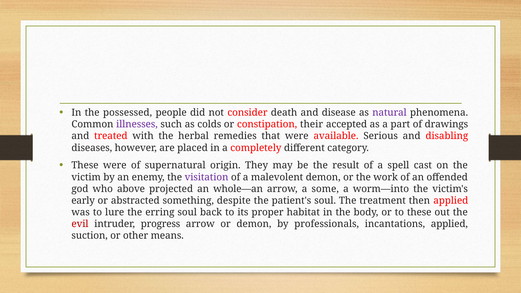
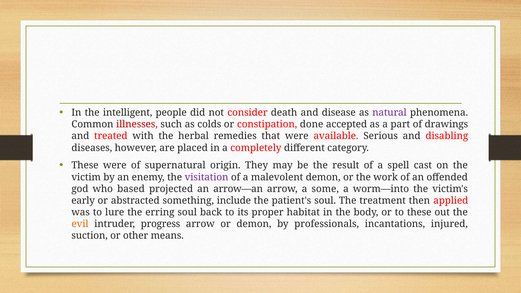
possessed: possessed -> intelligent
illnesses colour: purple -> red
their: their -> done
above: above -> based
whole—an: whole—an -> arrow—an
despite: despite -> include
evil colour: red -> orange
incantations applied: applied -> injured
